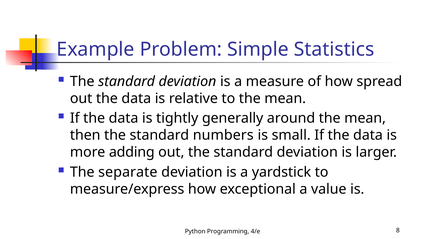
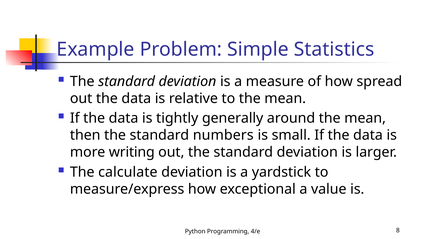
adding: adding -> writing
separate: separate -> calculate
